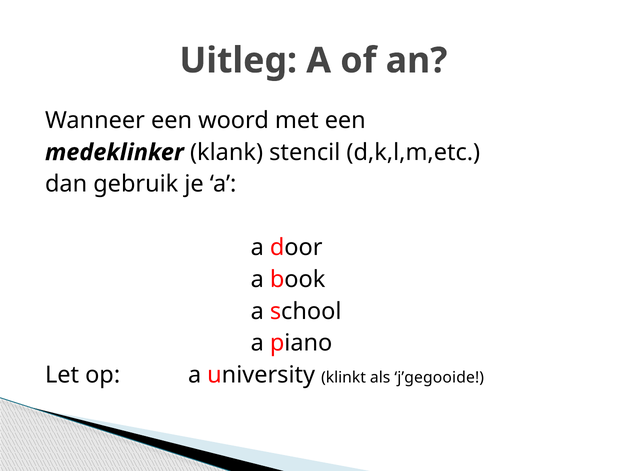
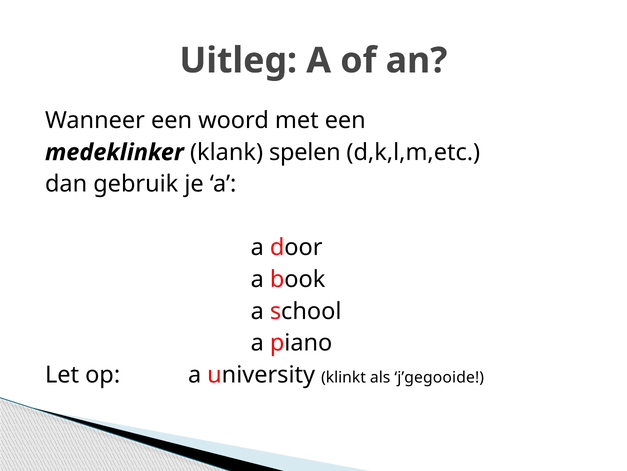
stencil: stencil -> spelen
